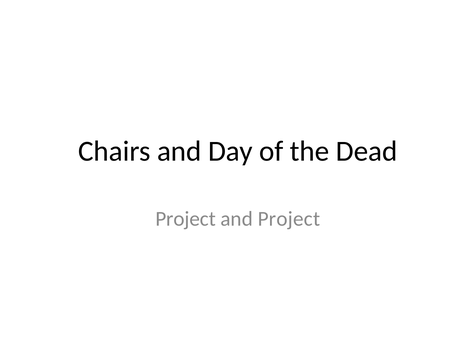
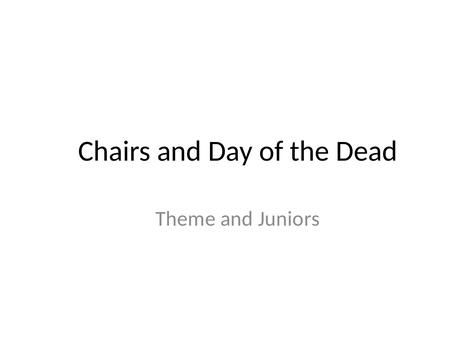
Project at (186, 219): Project -> Theme
and Project: Project -> Juniors
